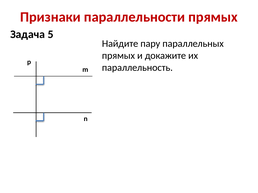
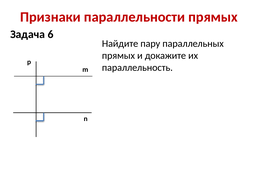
5: 5 -> 6
